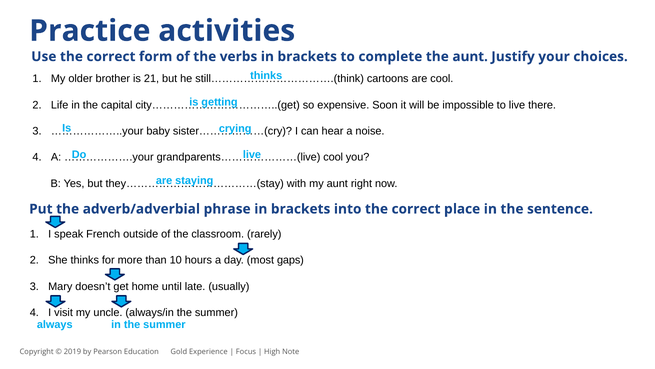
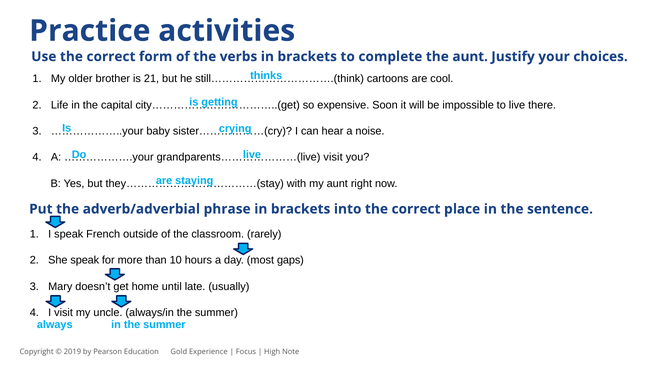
cool at (333, 157): cool -> visit
She thinks: thinks -> speak
